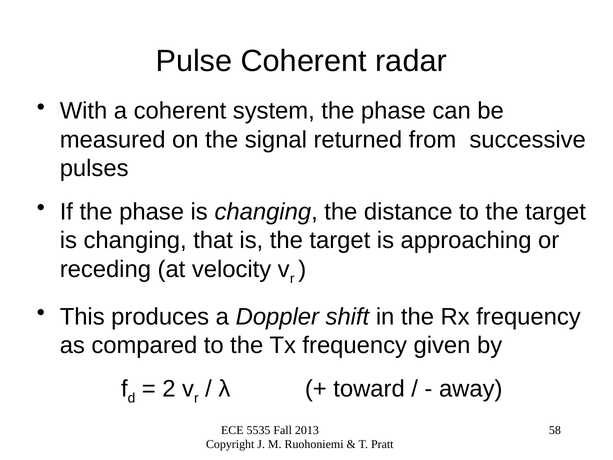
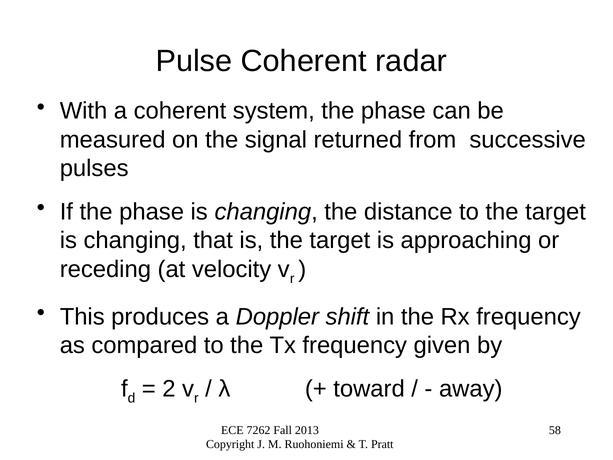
5535: 5535 -> 7262
